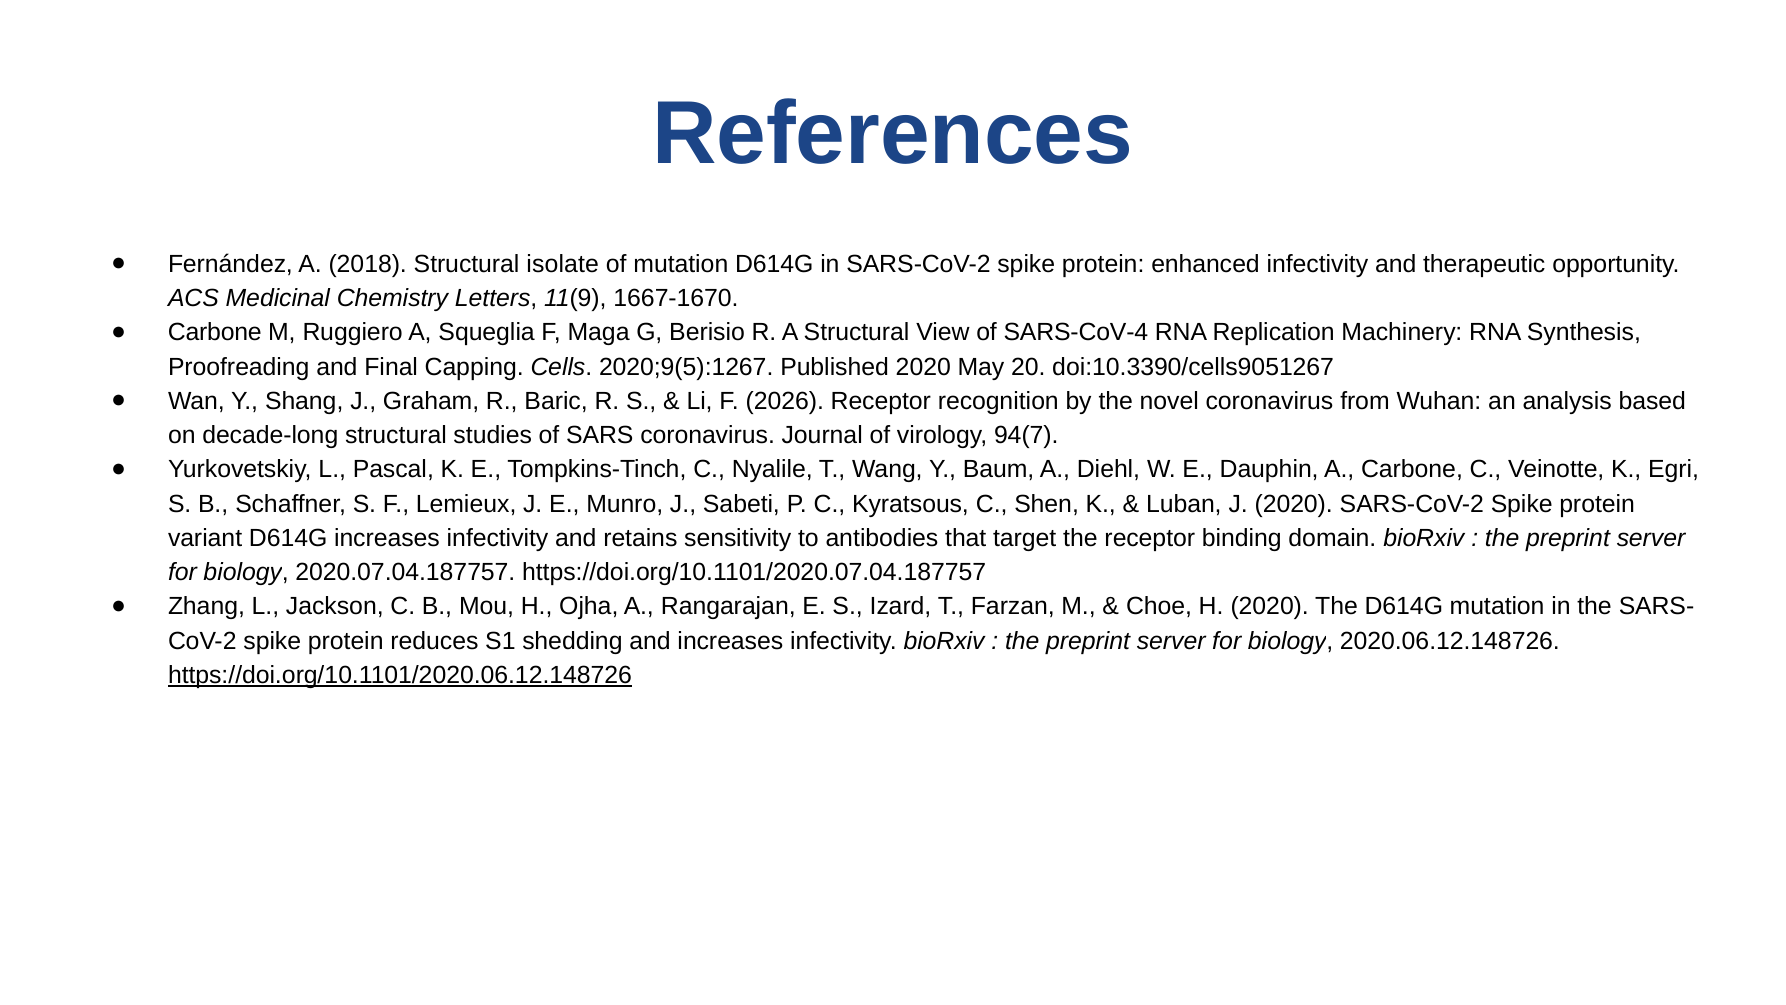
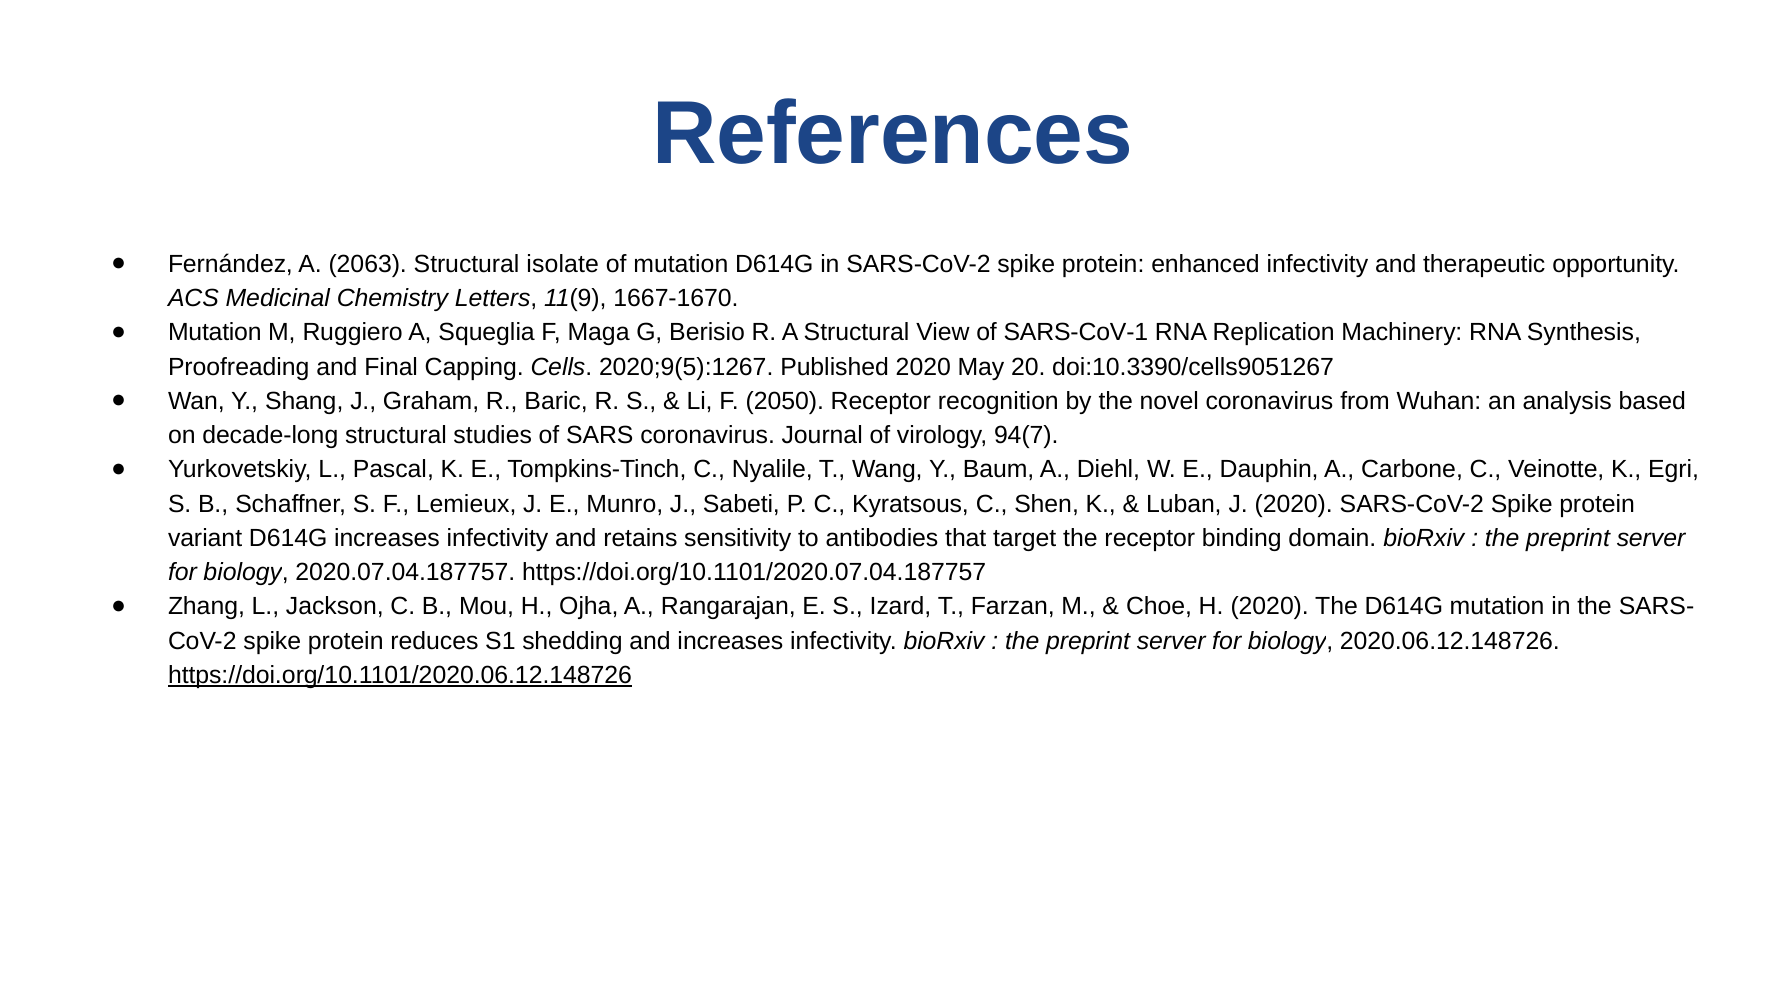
2018: 2018 -> 2063
Carbone at (215, 332): Carbone -> Mutation
SARS-CoV-4: SARS-CoV-4 -> SARS-CoV-1
2026: 2026 -> 2050
